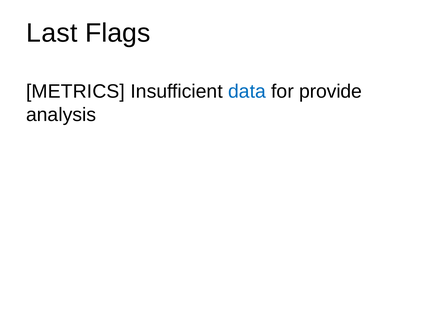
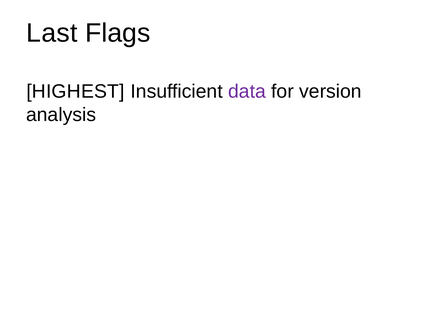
METRICS: METRICS -> HIGHEST
data colour: blue -> purple
provide: provide -> version
